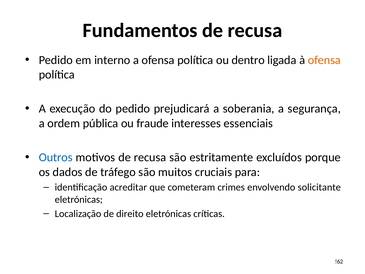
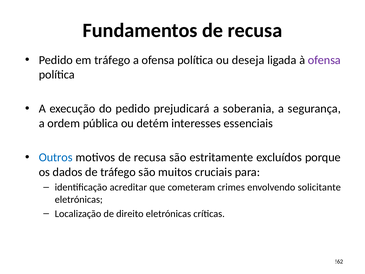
em interno: interno -> tráfego
dentro: dentro -> deseja
ofensa at (324, 60) colour: orange -> purple
fraude: fraude -> detém
